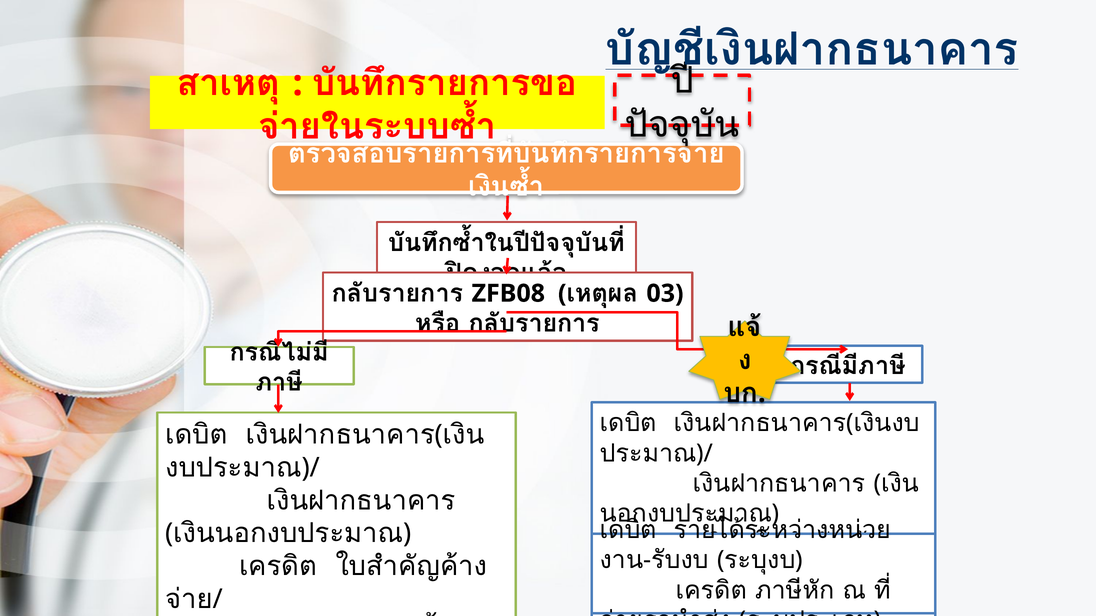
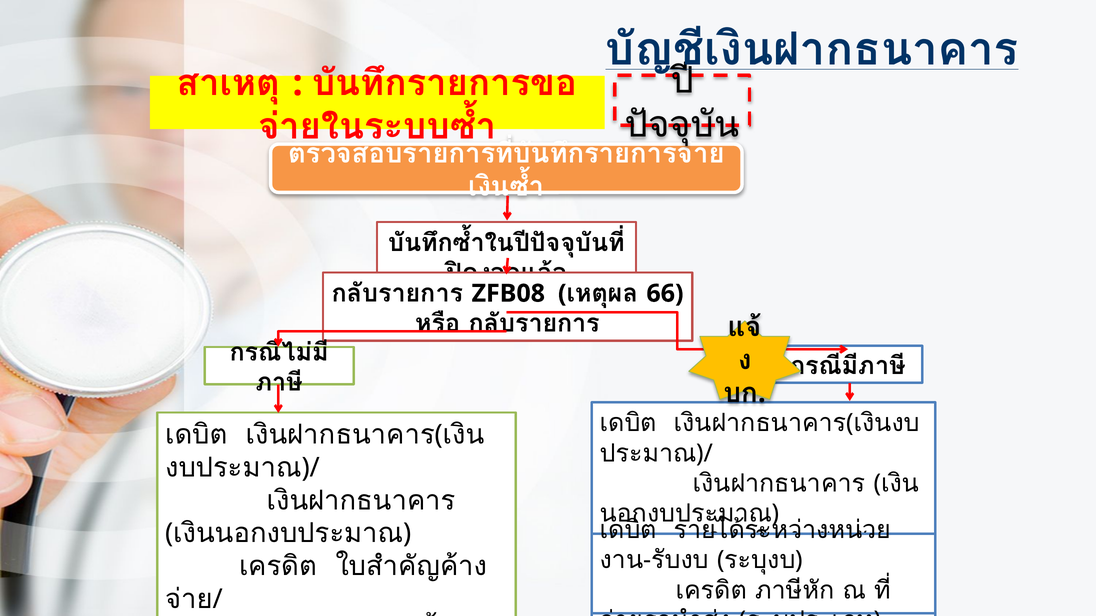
03: 03 -> 66
